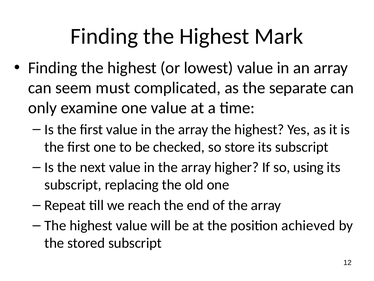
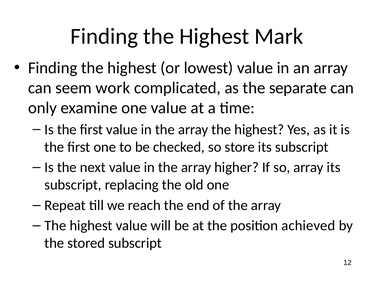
must: must -> work
so using: using -> array
